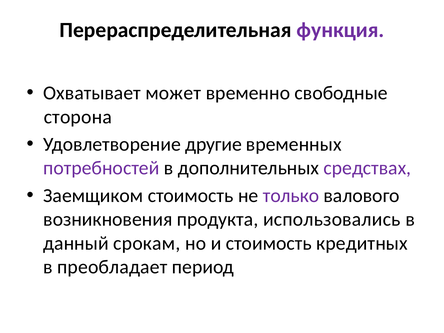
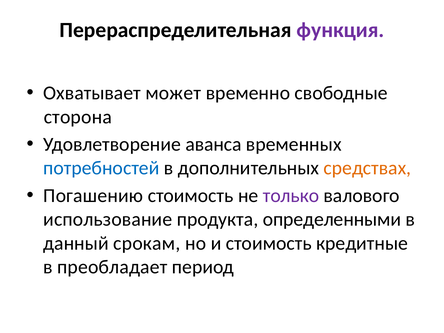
другие: другие -> аванса
потребностей colour: purple -> blue
средствах colour: purple -> orange
Заемщиком: Заемщиком -> Погашению
возникновения: возникновения -> использование
использовались: использовались -> определенными
кредитных: кредитных -> кредитные
